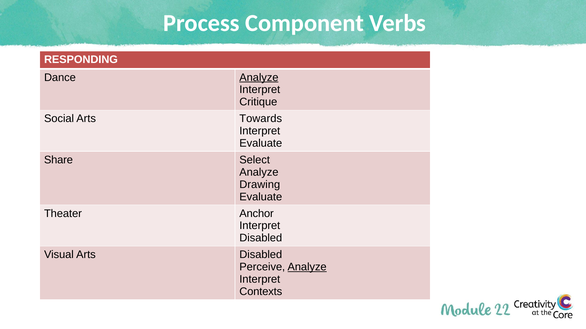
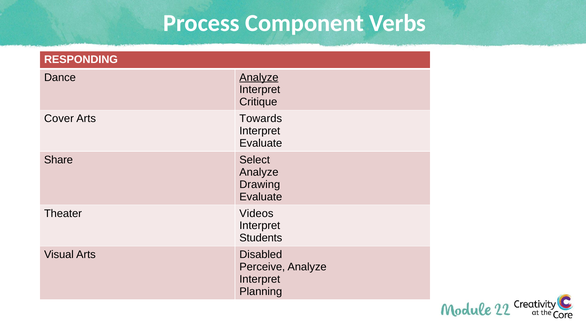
Social: Social -> Cover
Anchor: Anchor -> Videos
Disabled at (261, 238): Disabled -> Students
Analyze at (307, 267) underline: present -> none
Contexts: Contexts -> Planning
